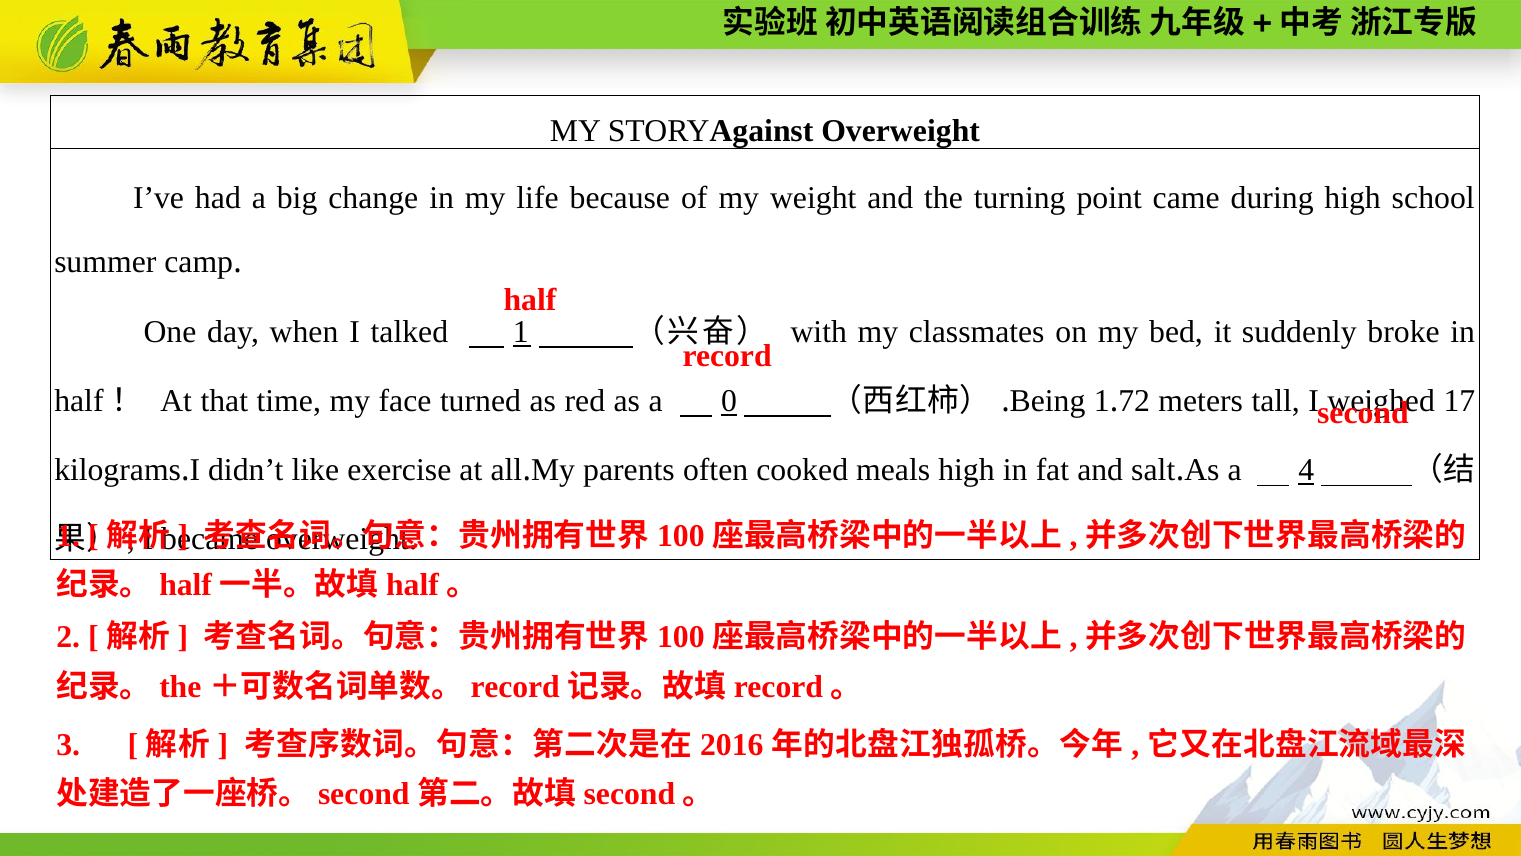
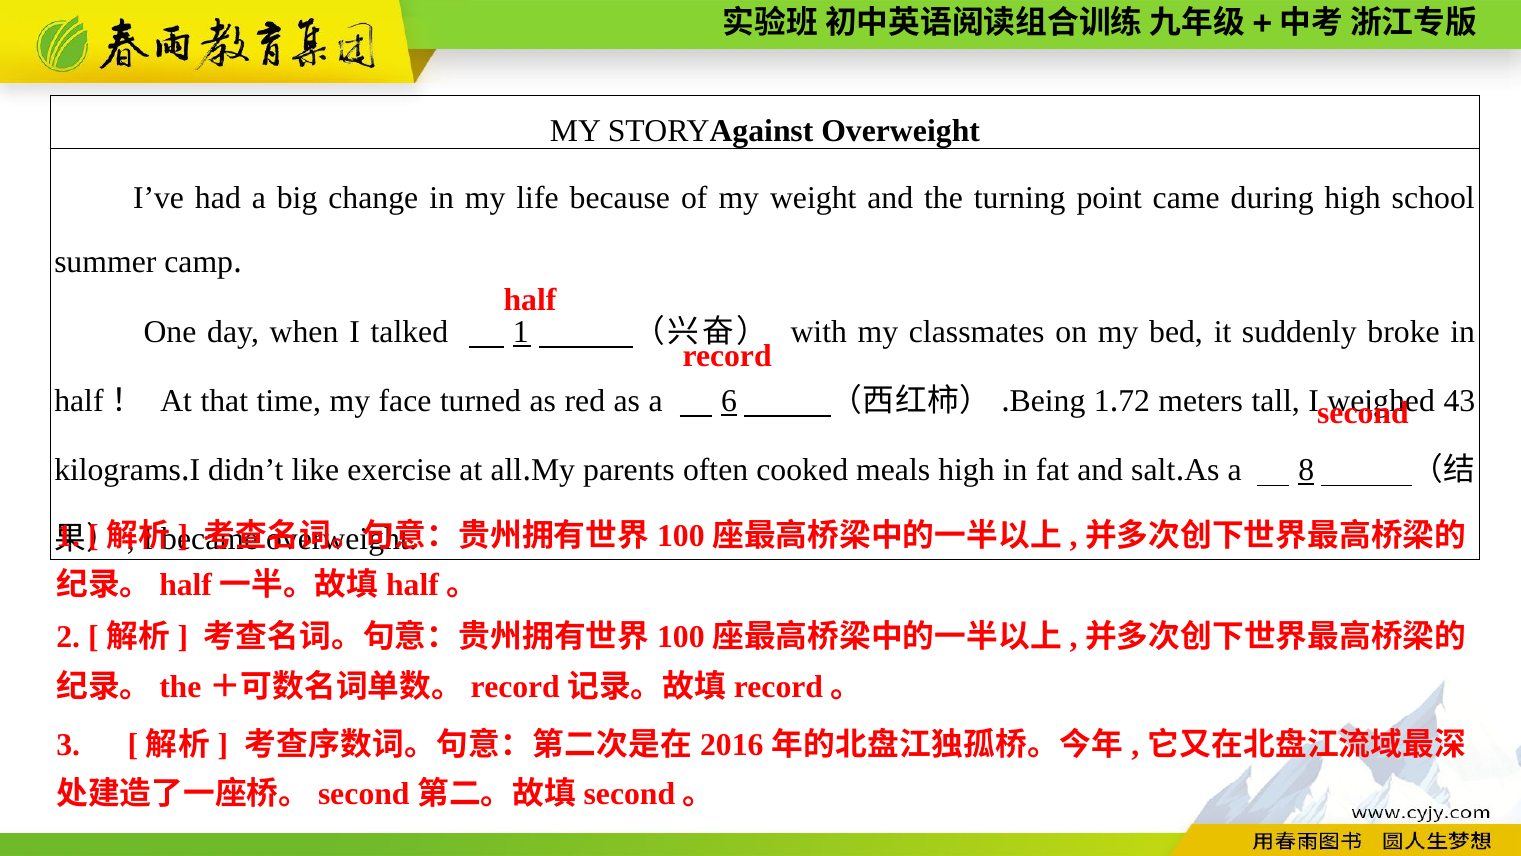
0: 0 -> 6
17: 17 -> 43
4: 4 -> 8
